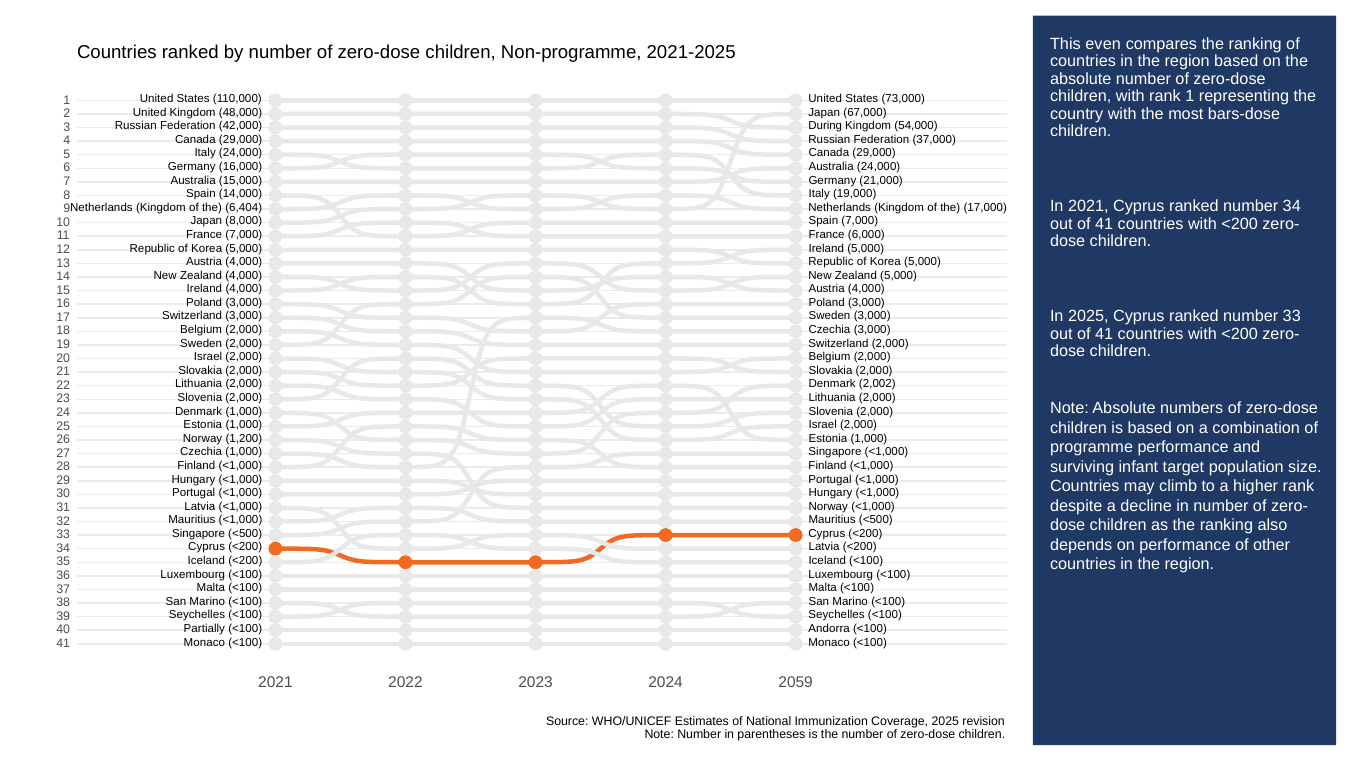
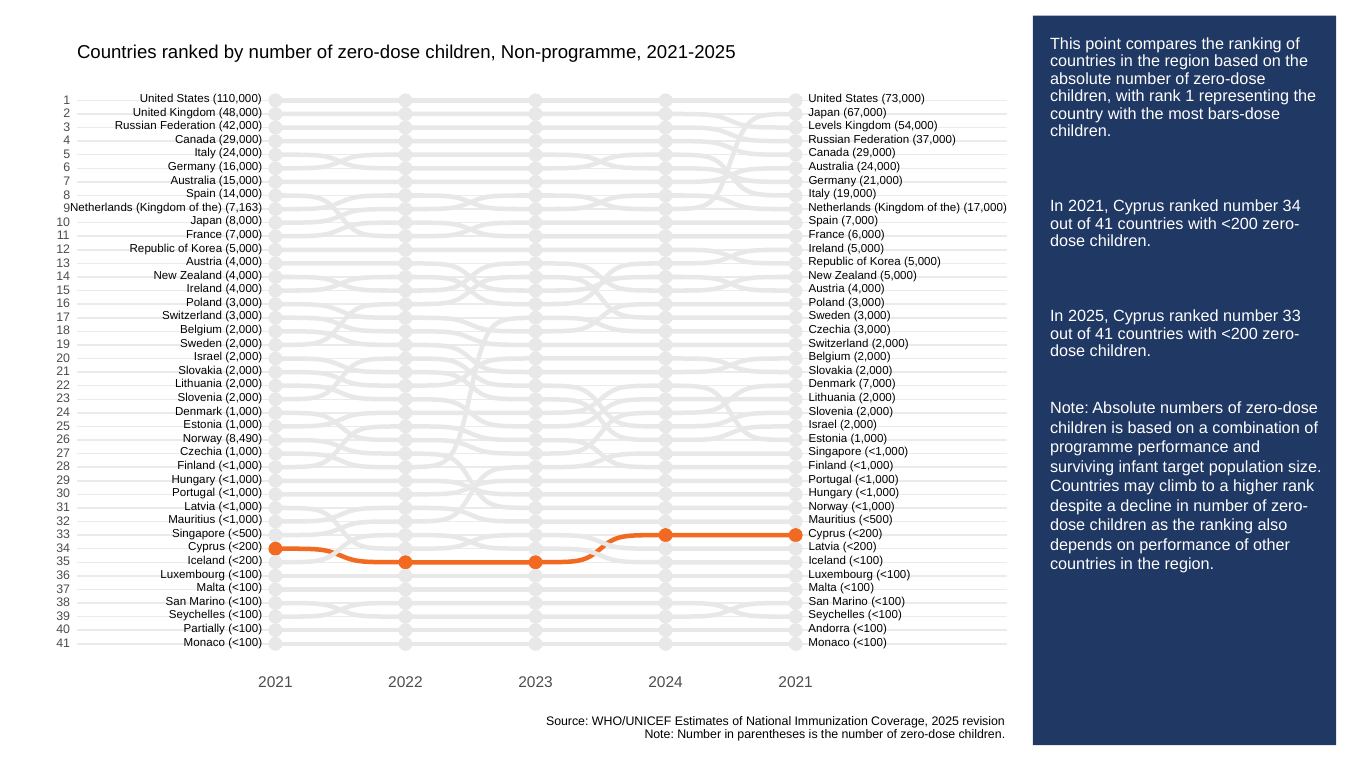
even: even -> point
During: During -> Levels
6,404: 6,404 -> 7,163
Denmark 2,002: 2,002 -> 7,000
1,200: 1,200 -> 8,490
2024 2059: 2059 -> 2021
